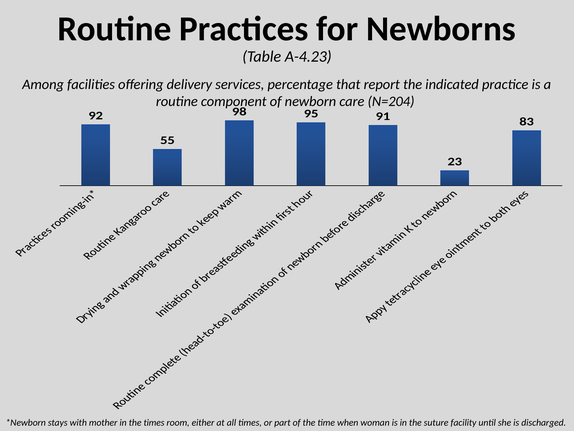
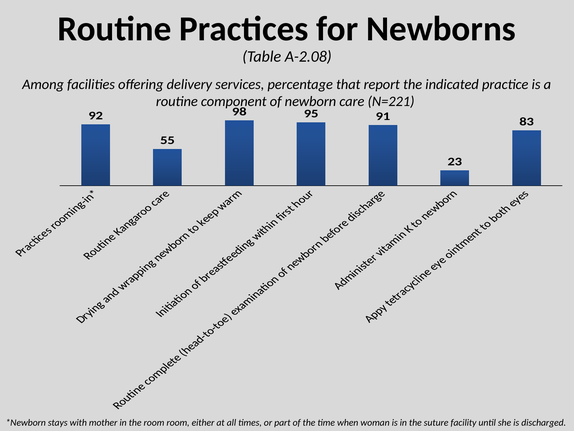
A-4.23: A-4.23 -> A-2.08
N=204: N=204 -> N=221
the times: times -> room
